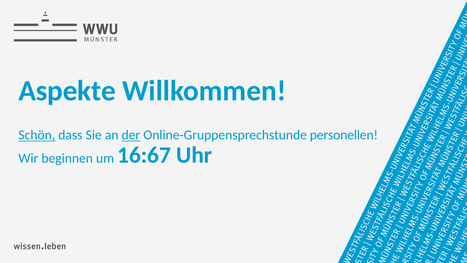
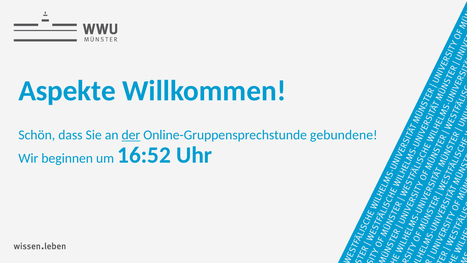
Schön underline: present -> none
personellen: personellen -> gebundene
16:67: 16:67 -> 16:52
